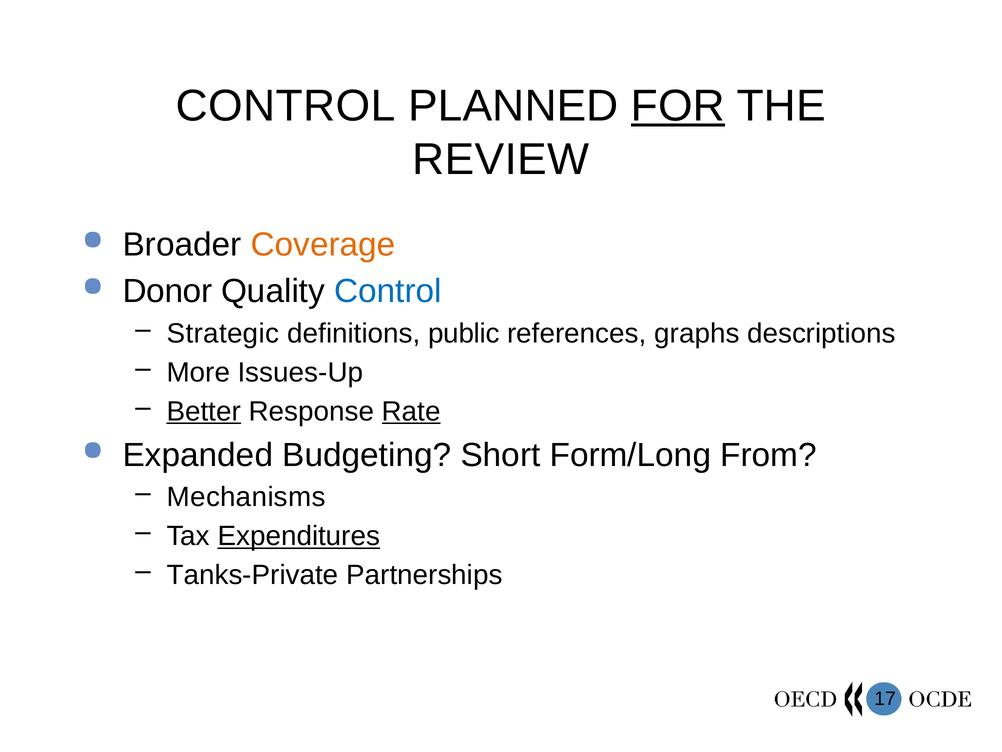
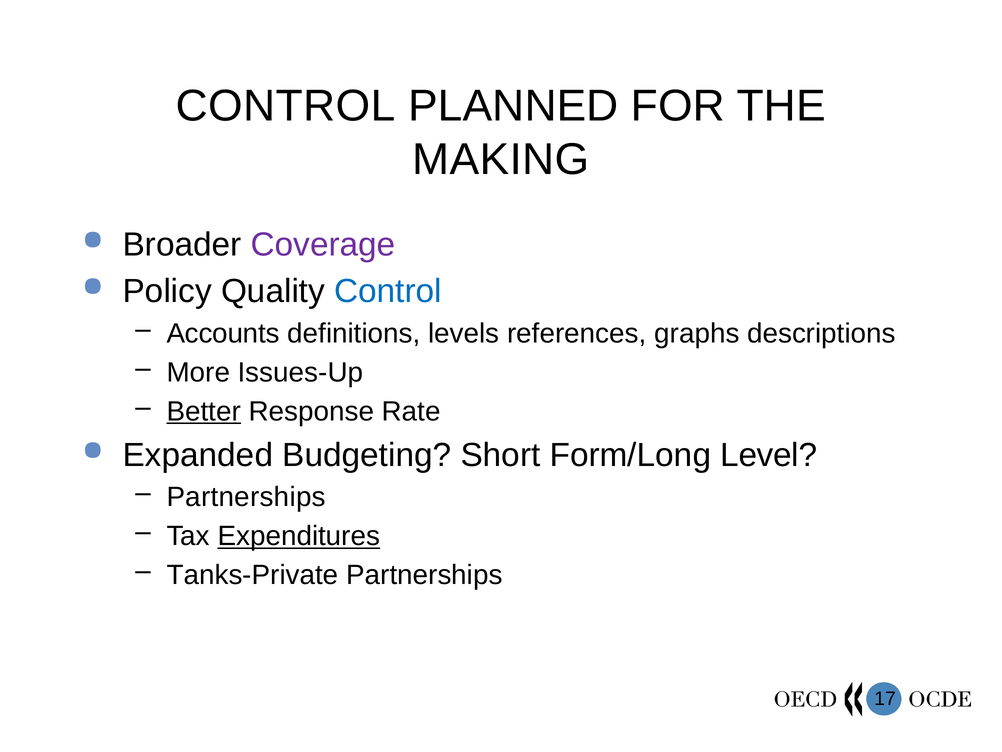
FOR underline: present -> none
REVIEW: REVIEW -> MAKING
Coverage colour: orange -> purple
Donor: Donor -> Policy
Strategic: Strategic -> Accounts
public: public -> levels
Rate underline: present -> none
From: From -> Level
Mechanisms at (246, 497): Mechanisms -> Partnerships
